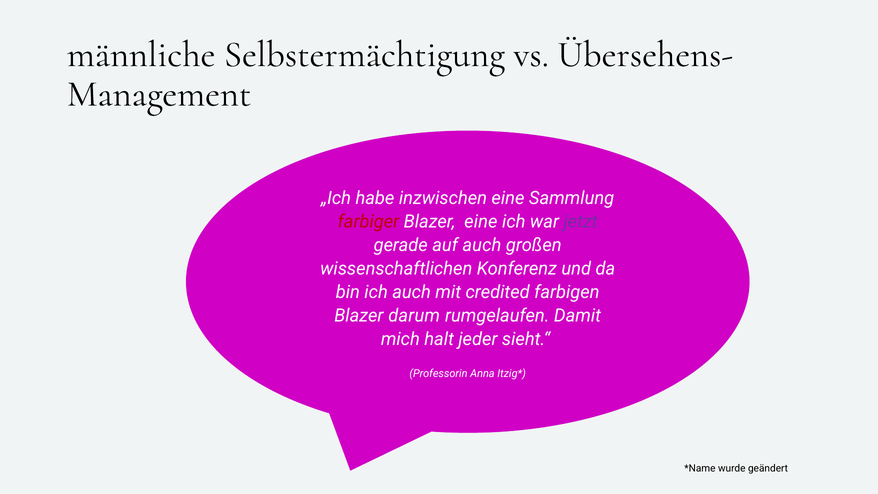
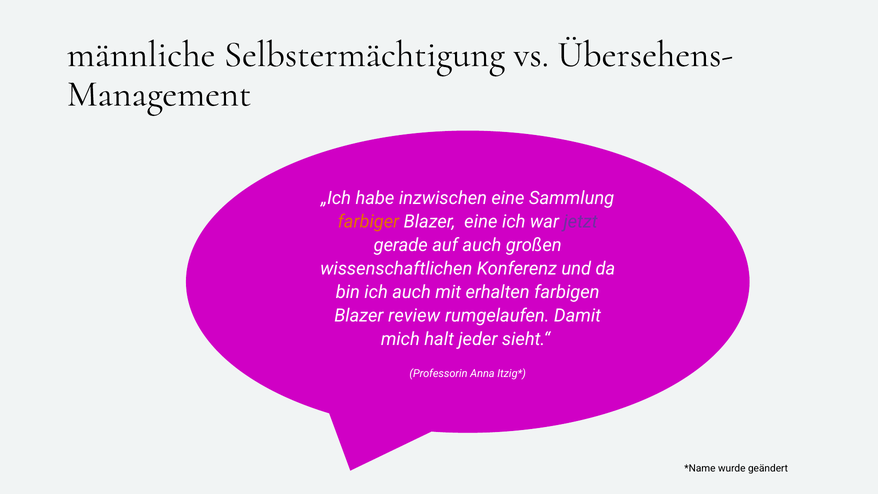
farbiger colour: red -> orange
credited: credited -> erhalten
darum: darum -> review
